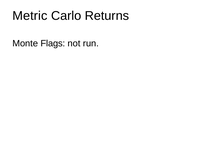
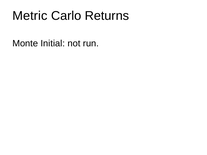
Flags: Flags -> Initial
